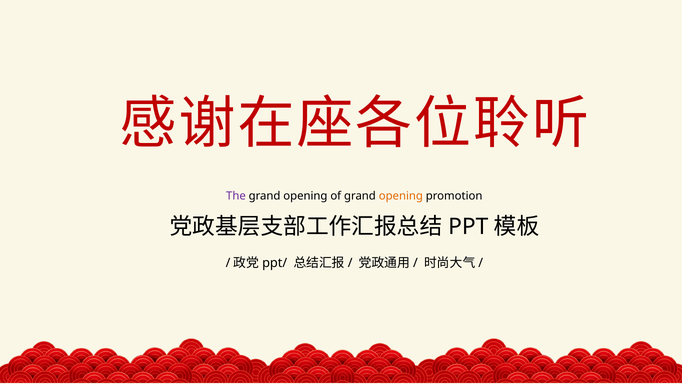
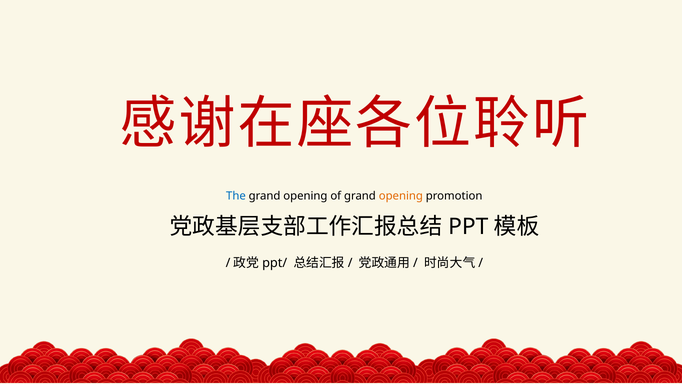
The colour: purple -> blue
